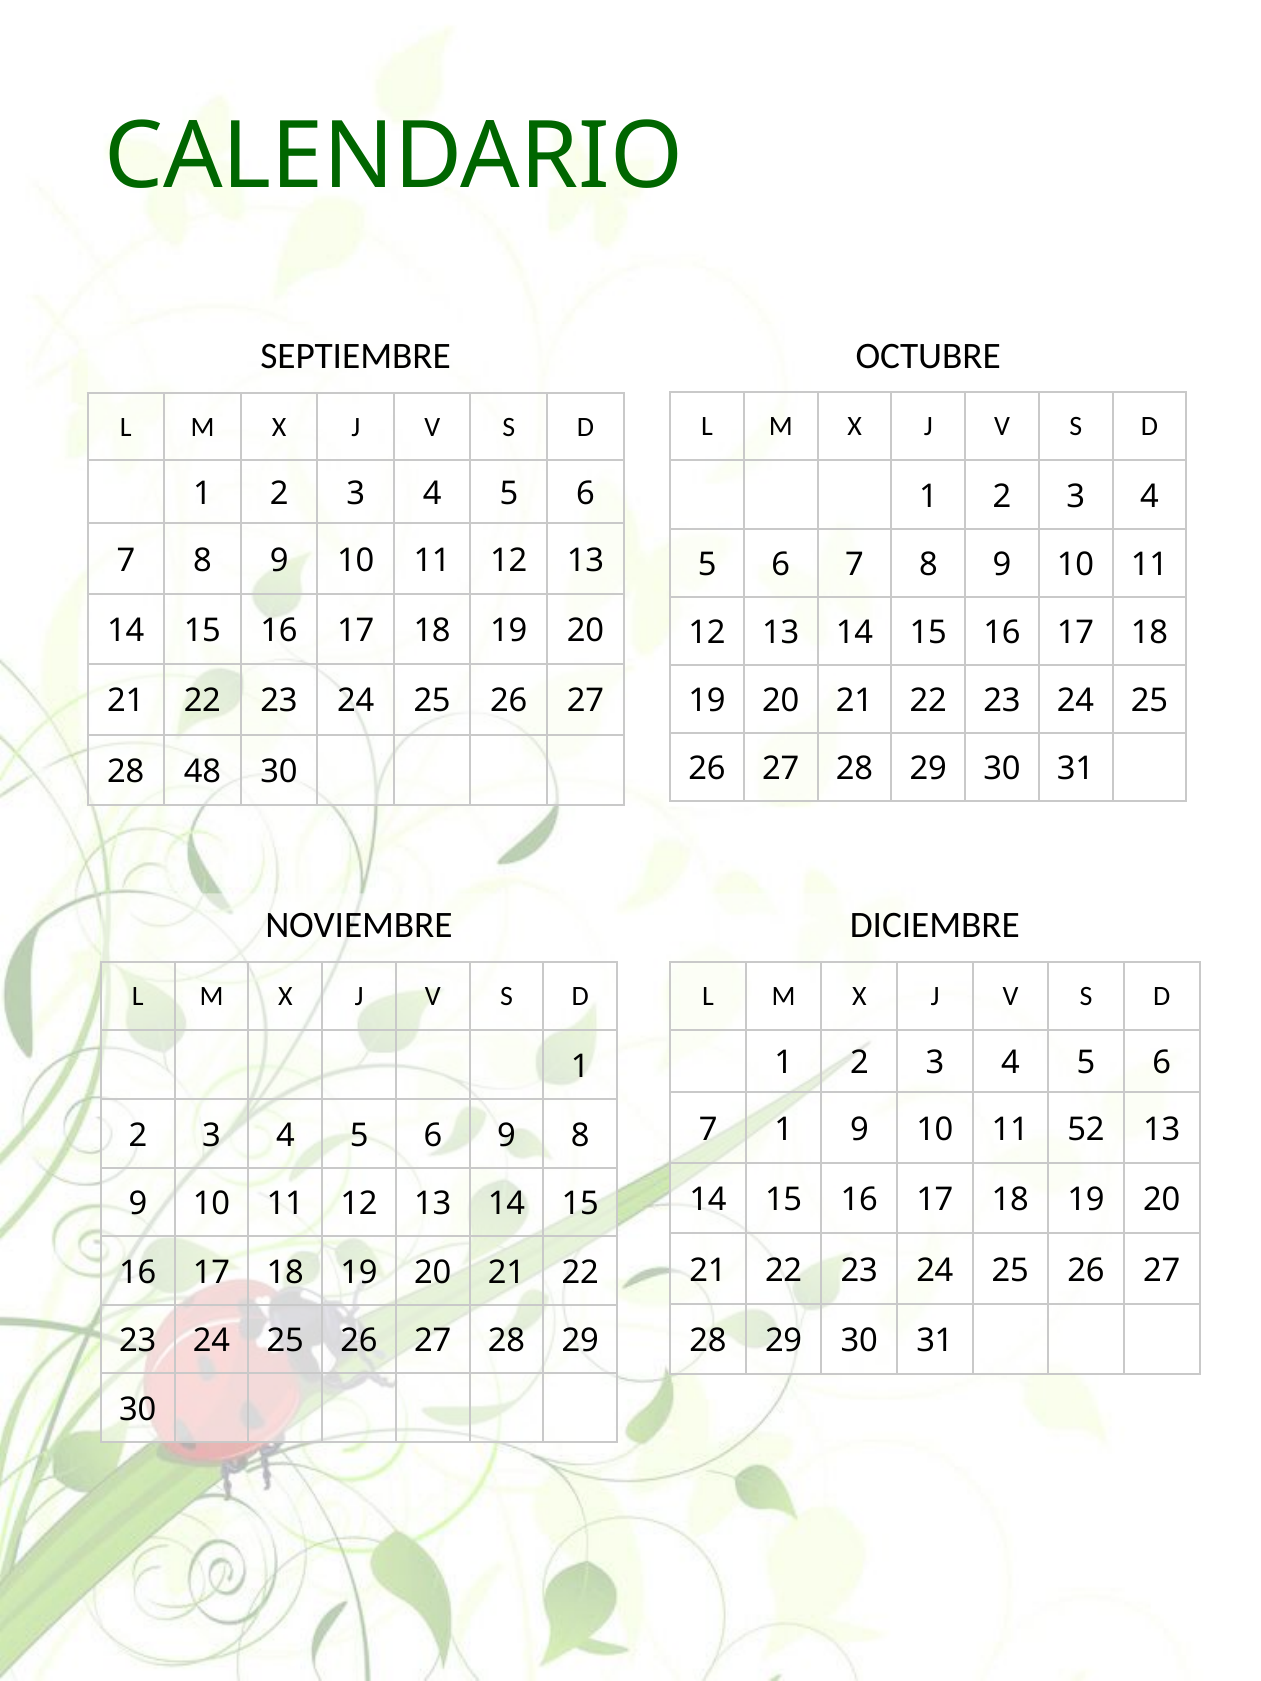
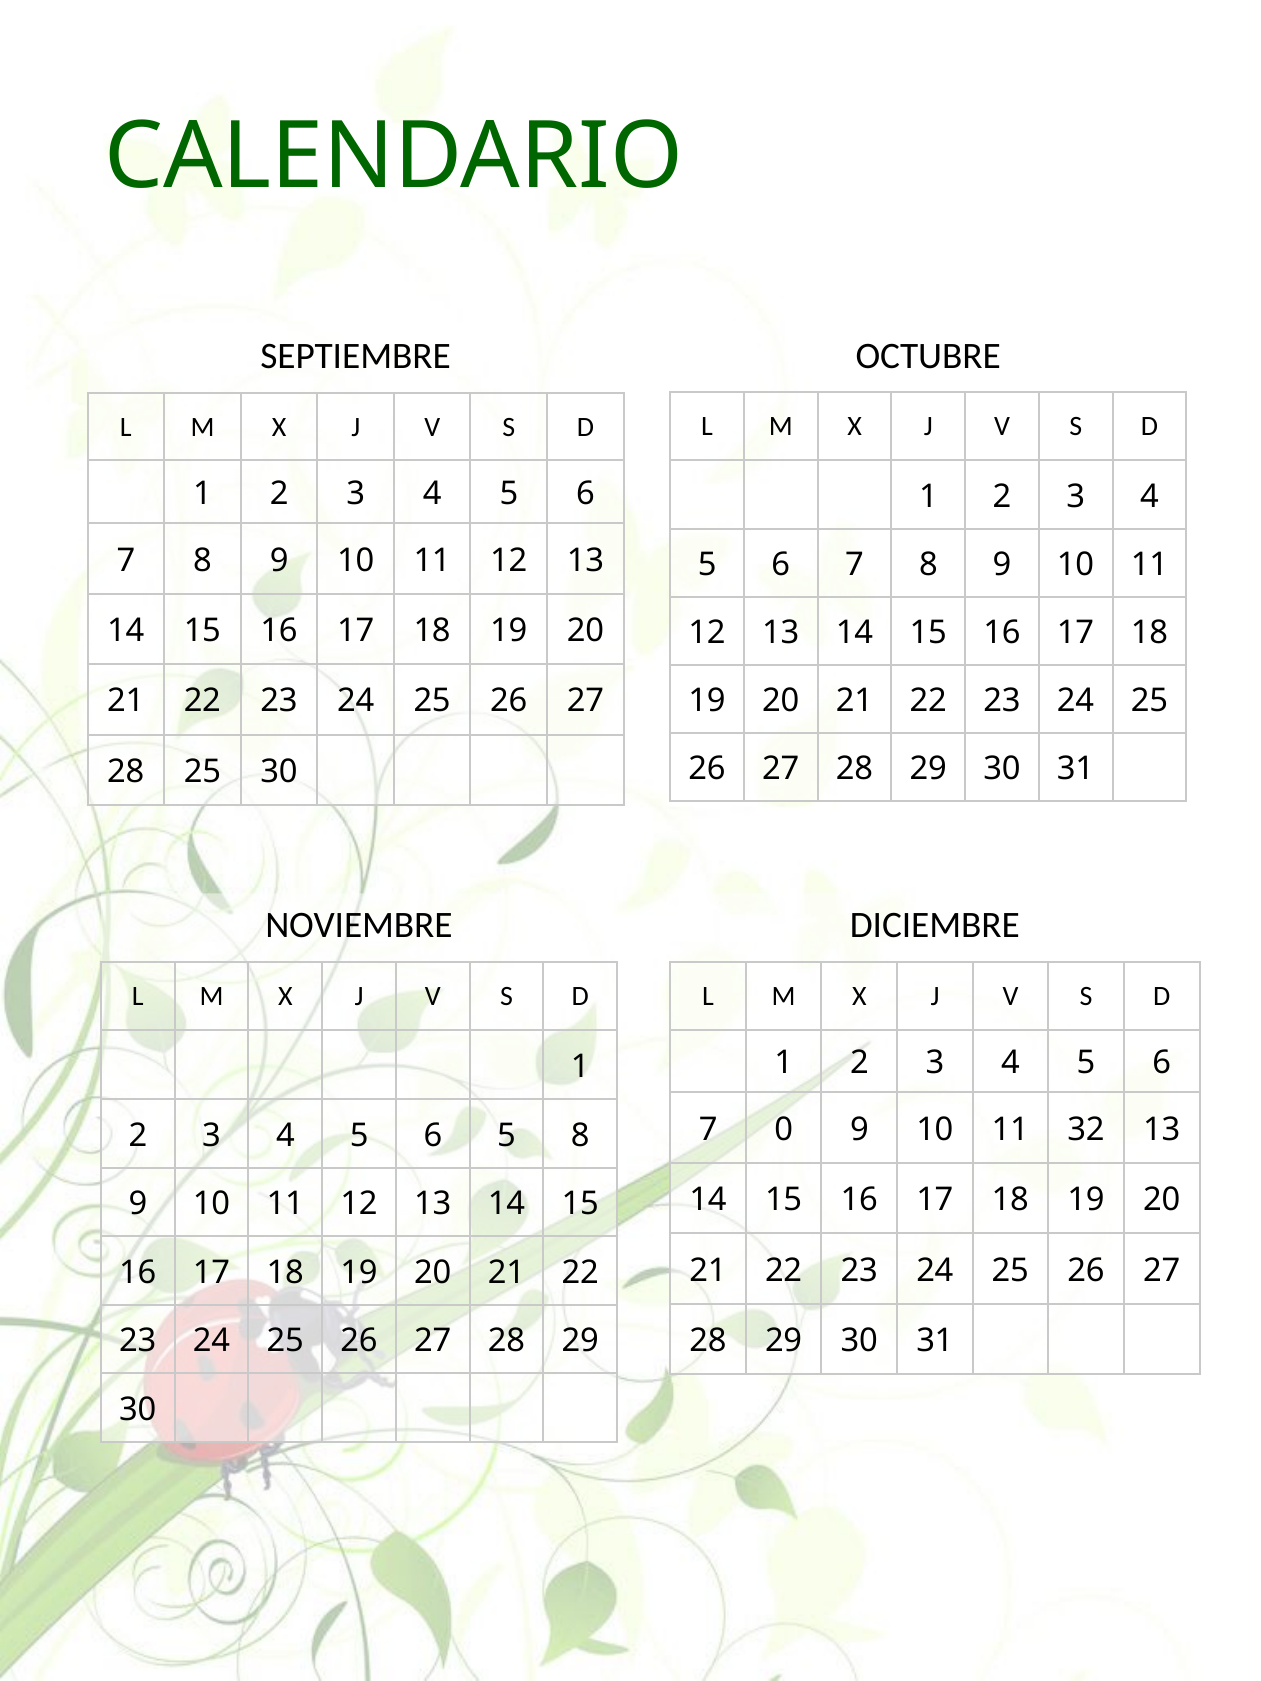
28 48: 48 -> 25
7 1: 1 -> 0
52: 52 -> 32
6 9: 9 -> 5
